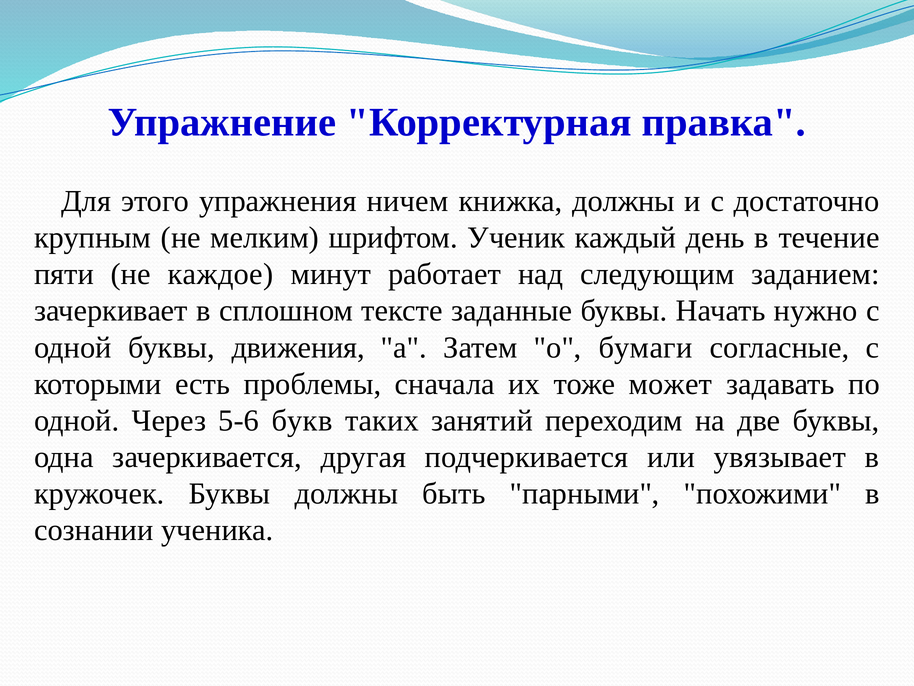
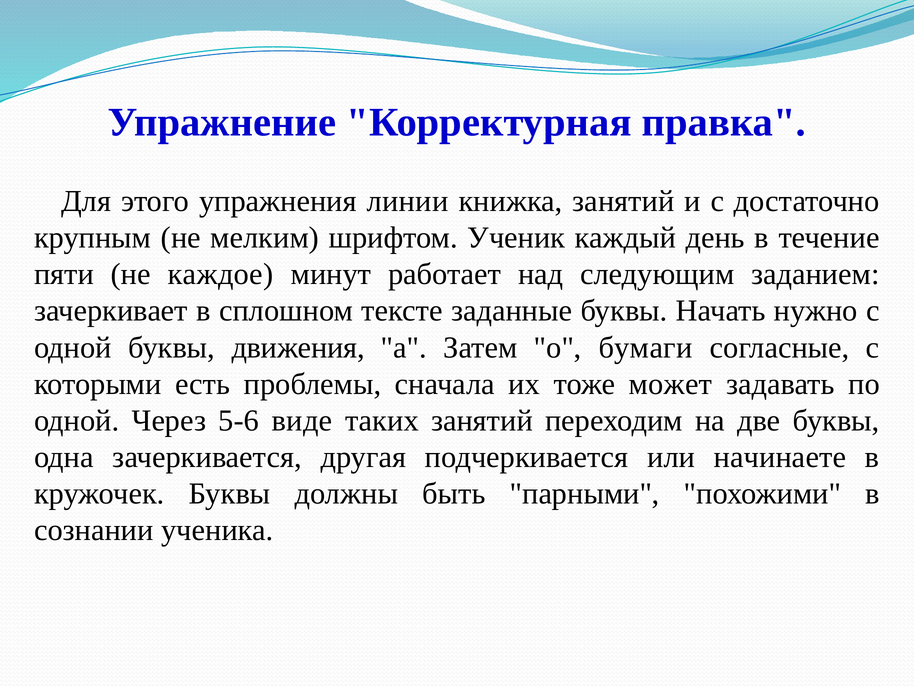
ничем: ничем -> линии
книжка должны: должны -> занятий
букв: букв -> виде
увязывает: увязывает -> начинаете
